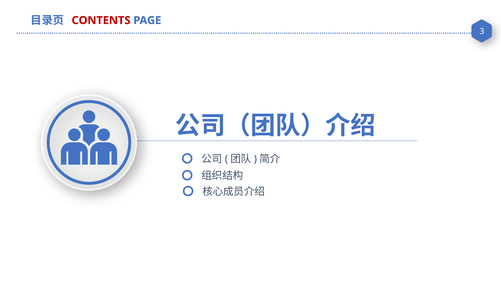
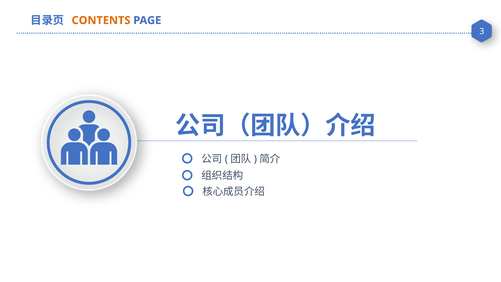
CONTENTS colour: red -> orange
